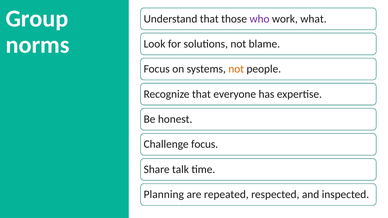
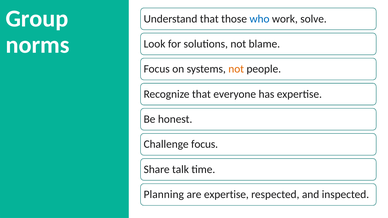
who colour: purple -> blue
what: what -> solve
are repeated: repeated -> expertise
